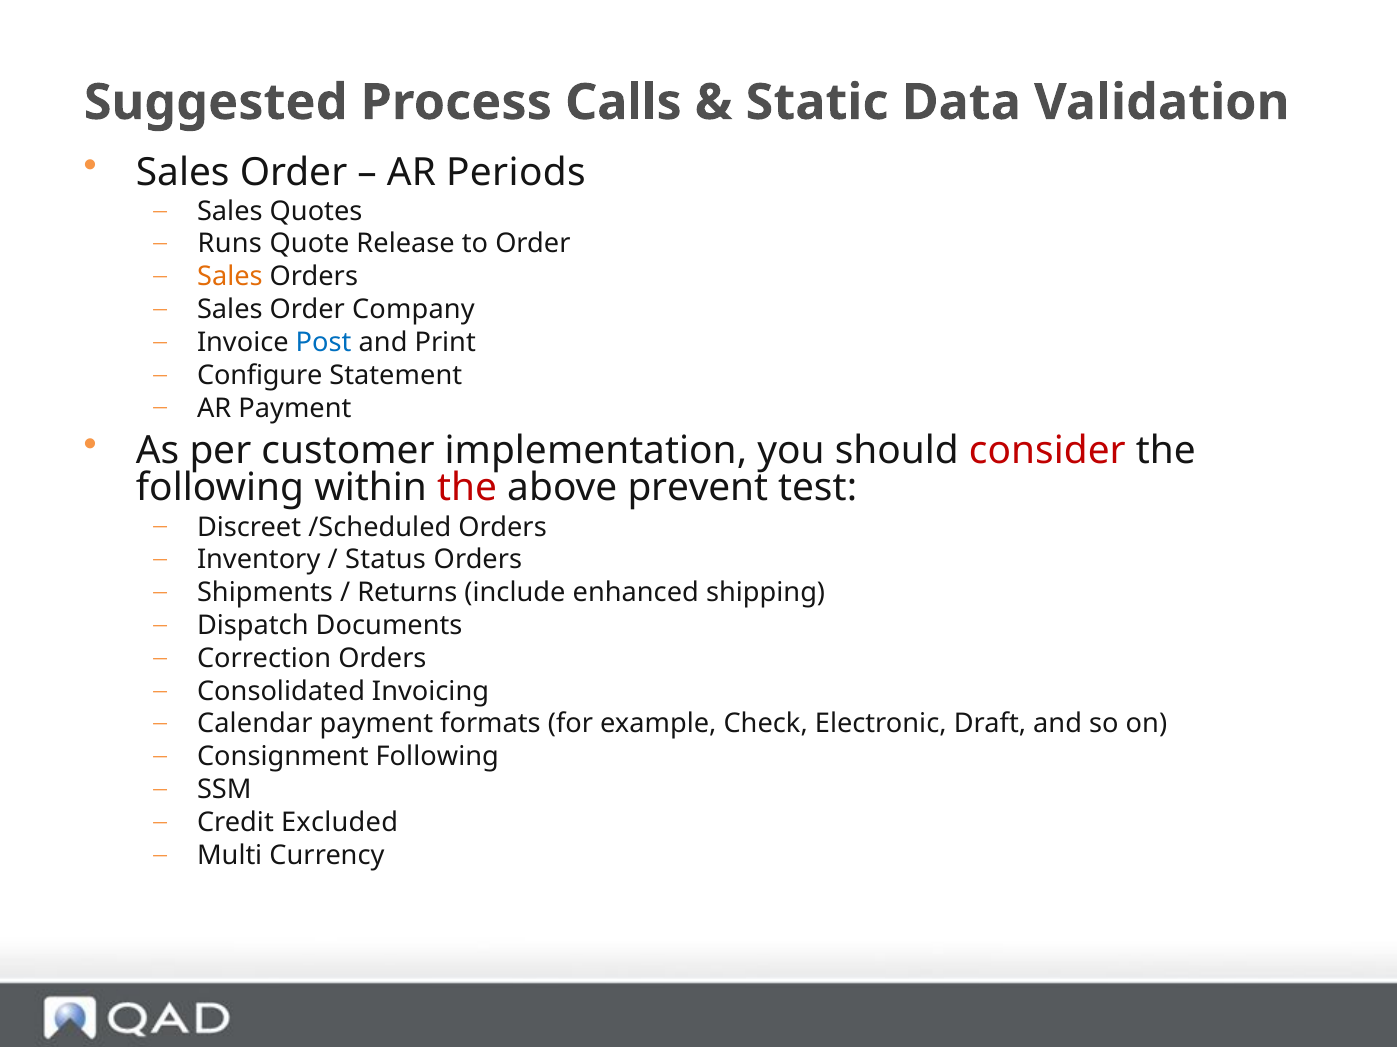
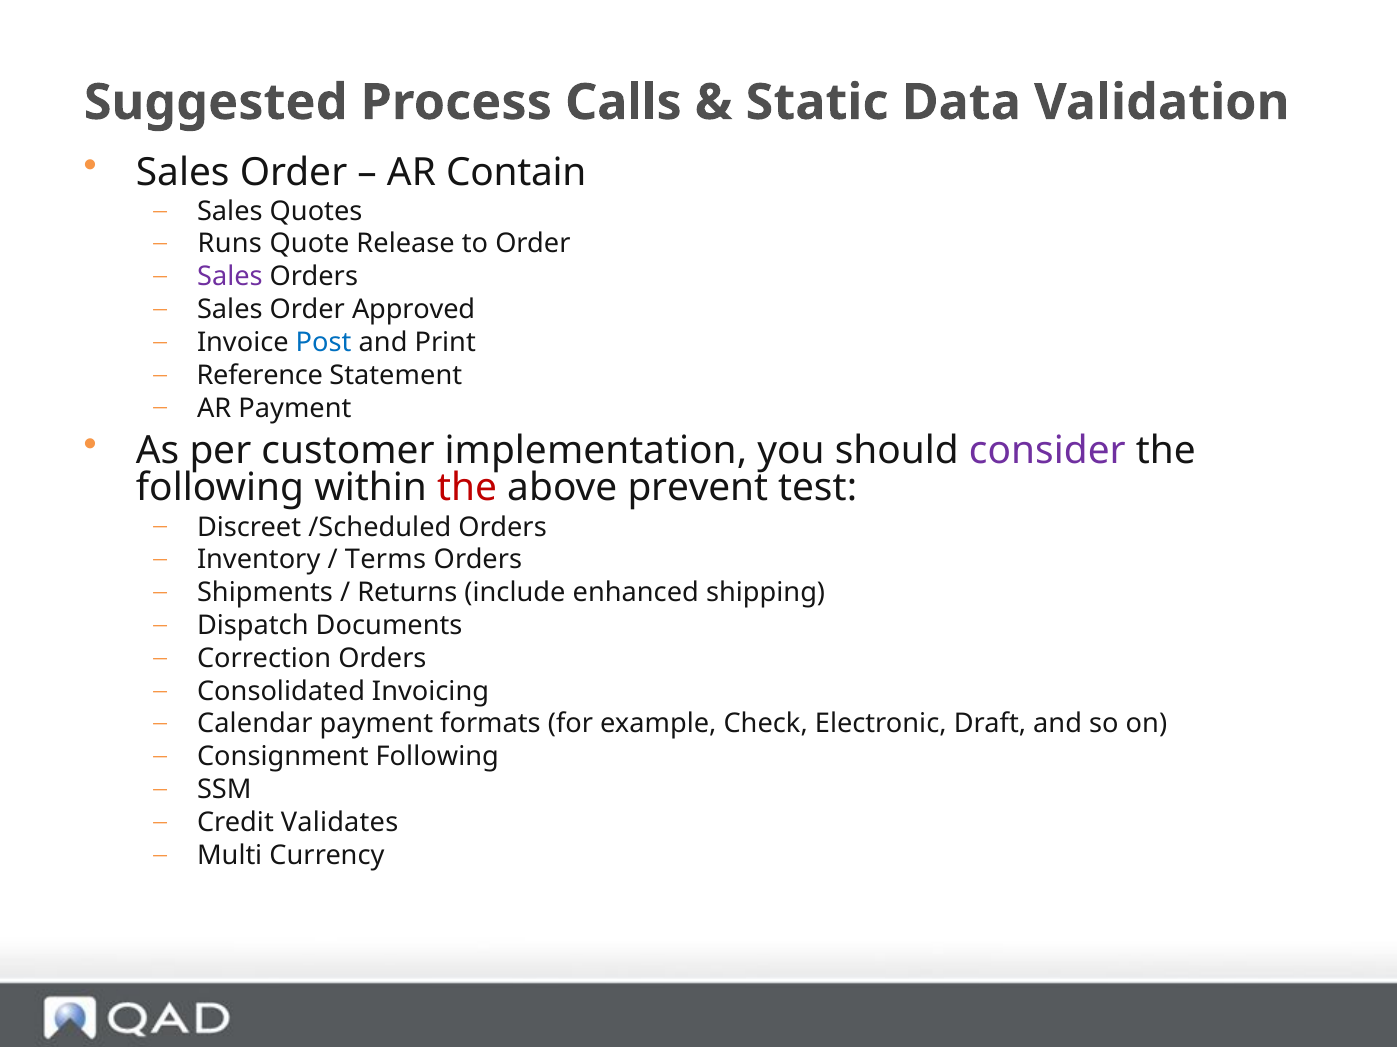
Periods: Periods -> Contain
Sales at (230, 277) colour: orange -> purple
Company: Company -> Approved
Configure: Configure -> Reference
consider colour: red -> purple
Status: Status -> Terms
Excluded: Excluded -> Validates
